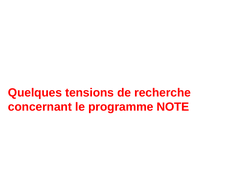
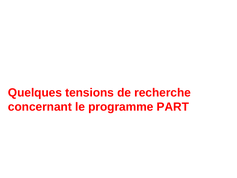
NOTE: NOTE -> PART
